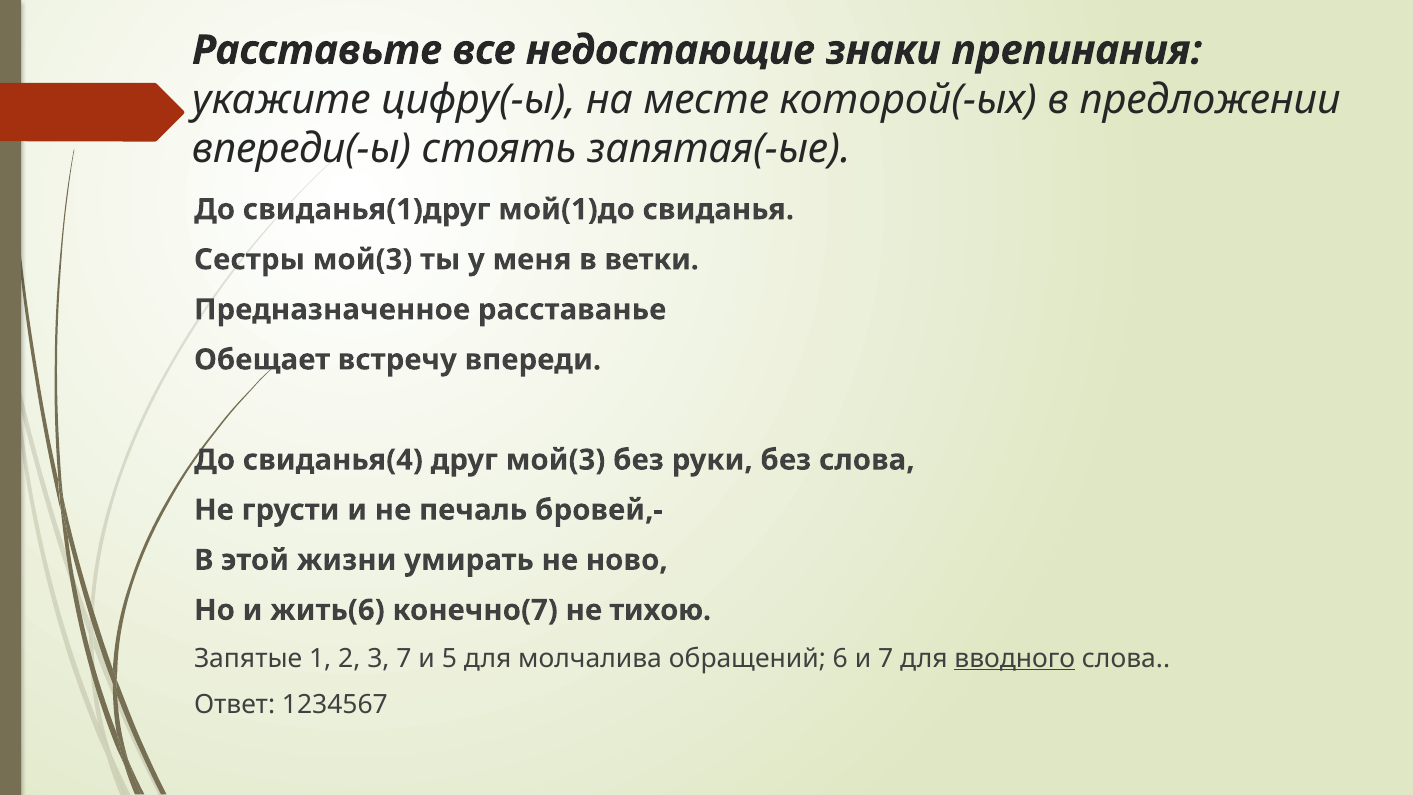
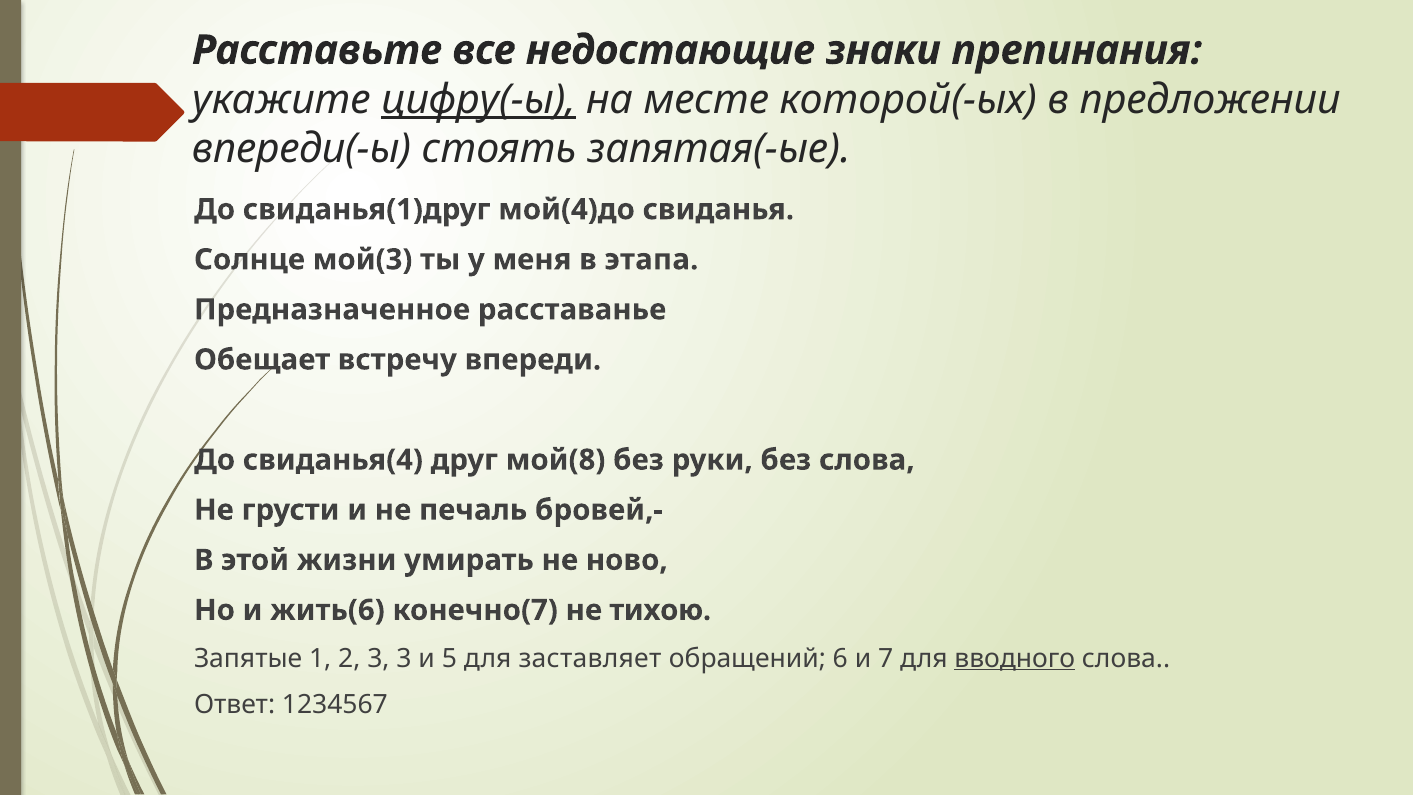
цифру(-ы underline: none -> present
мой(1)до: мой(1)до -> мой(4)до
Сестры: Сестры -> Солнце
ветки: ветки -> этапа
друг мой(3: мой(3 -> мой(8
3 7: 7 -> 3
молчалива: молчалива -> заставляет
